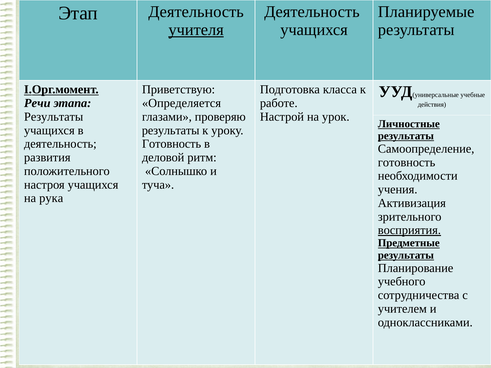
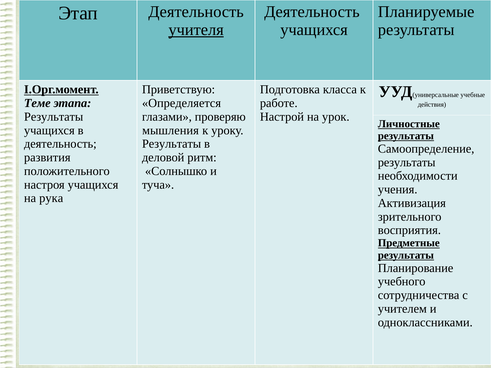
Речи: Речи -> Теме
результаты at (171, 130): результаты -> мышления
Готовность at (172, 144): Готовность -> Результаты
готовность at (407, 162): готовность -> результаты
восприятия underline: present -> none
